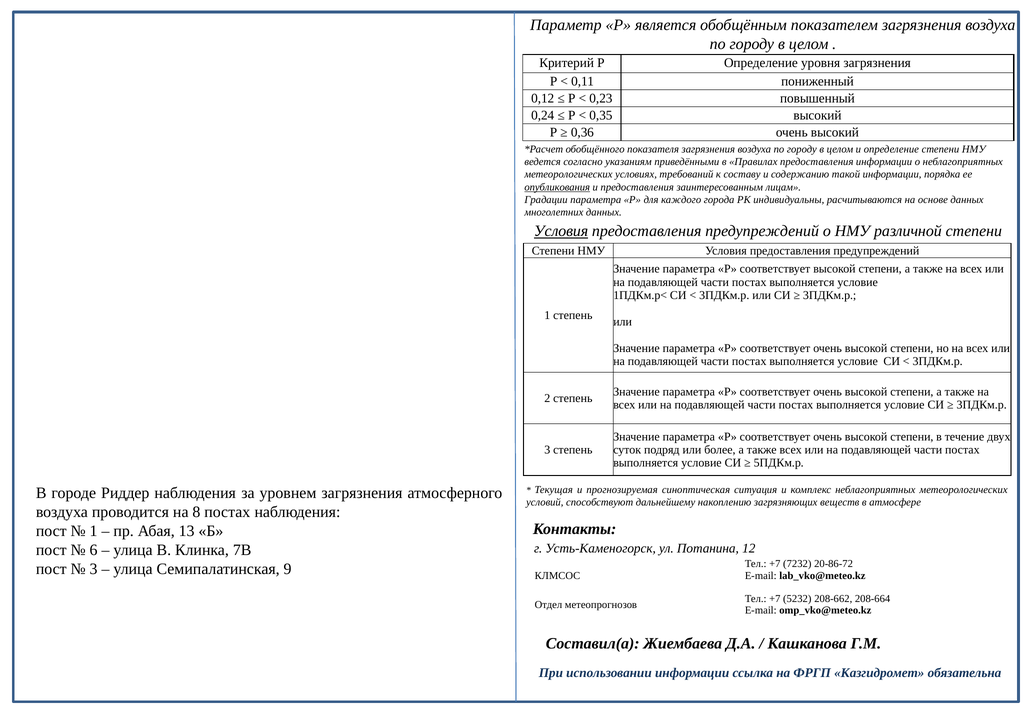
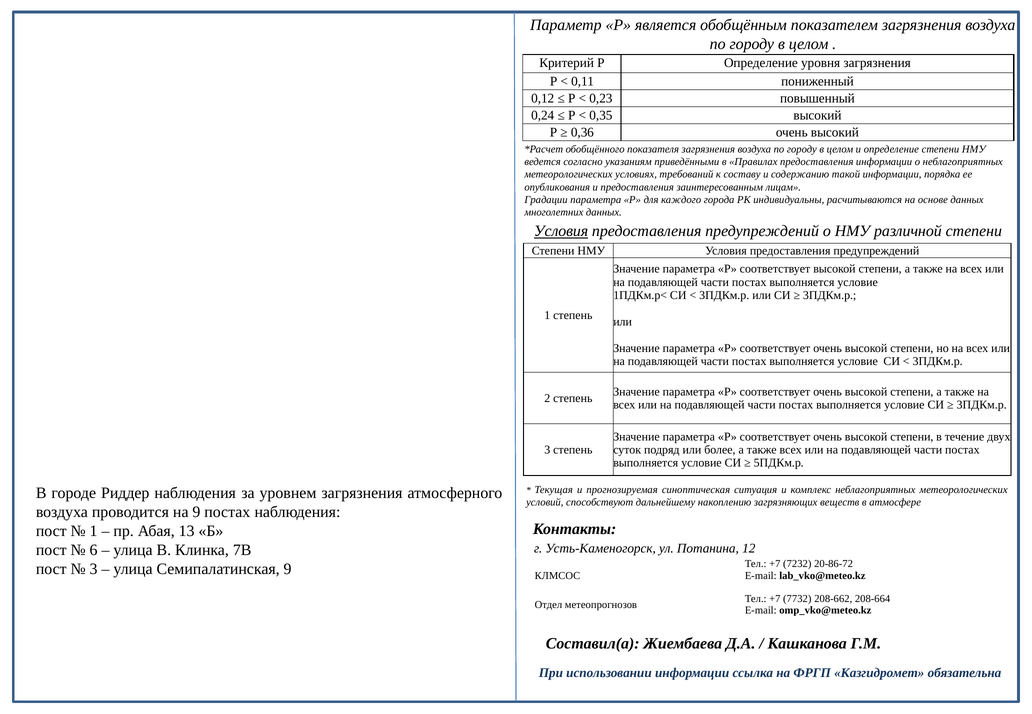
опубликования underline: present -> none
на 8: 8 -> 9
5232: 5232 -> 7732
